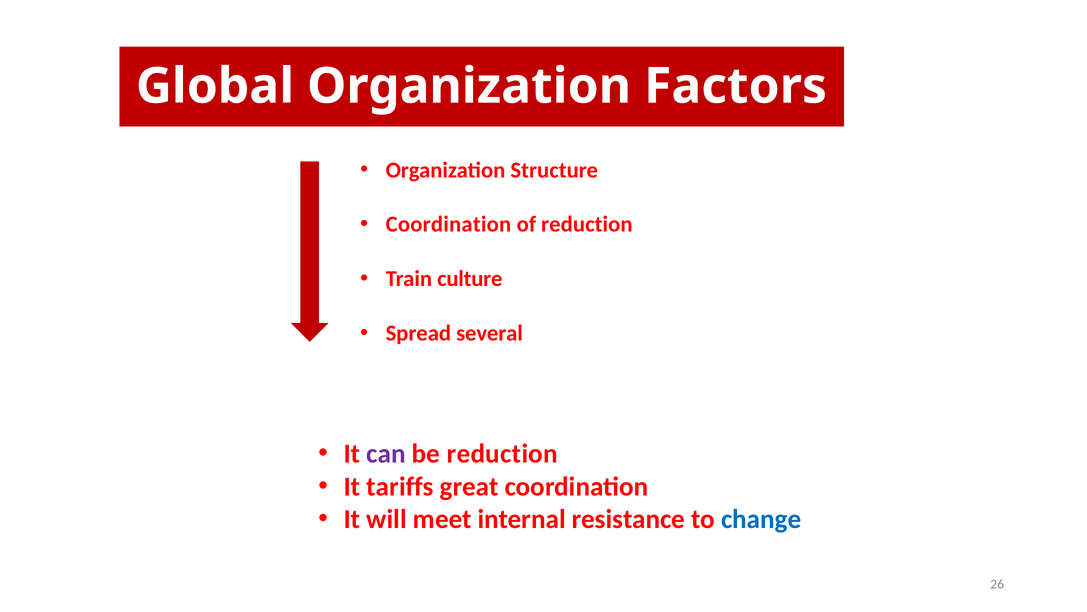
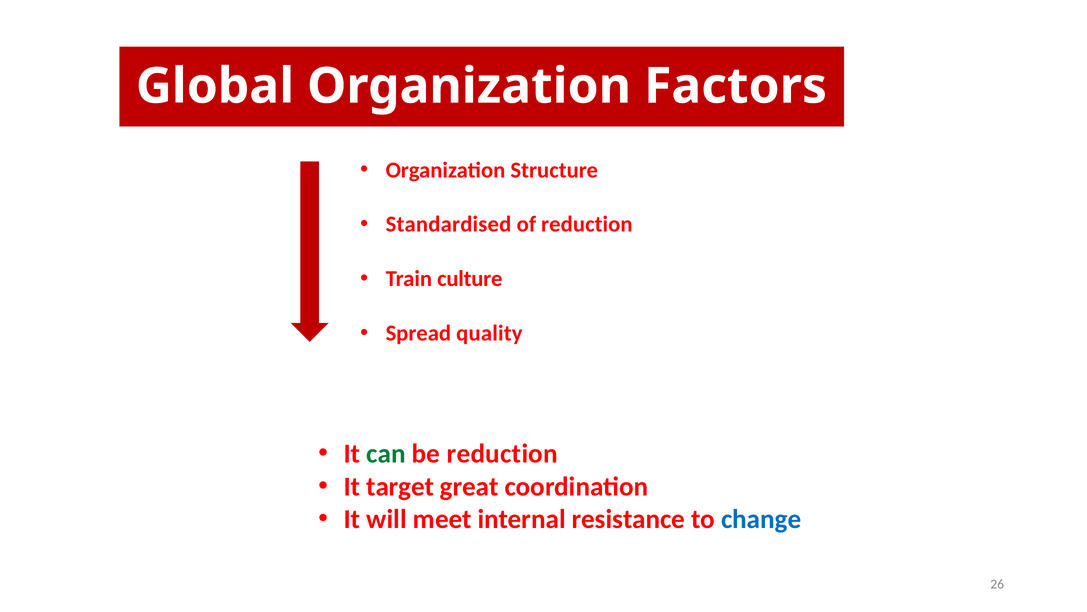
Coordination at (448, 224): Coordination -> Standardised
several: several -> quality
can colour: purple -> green
tariffs: tariffs -> target
